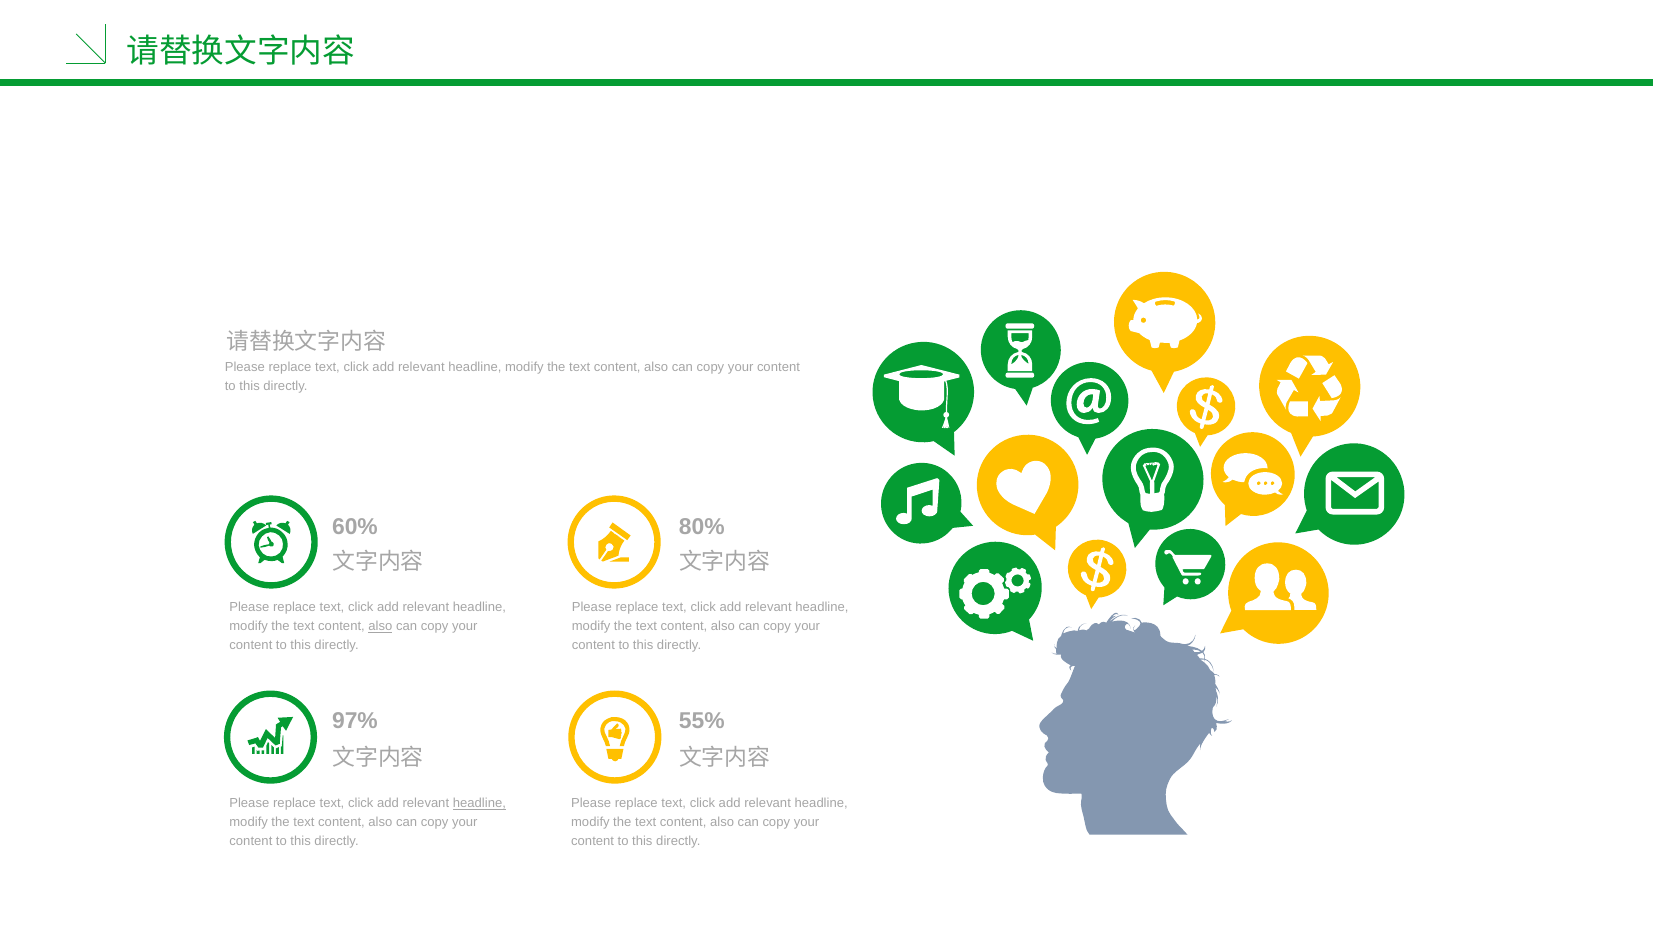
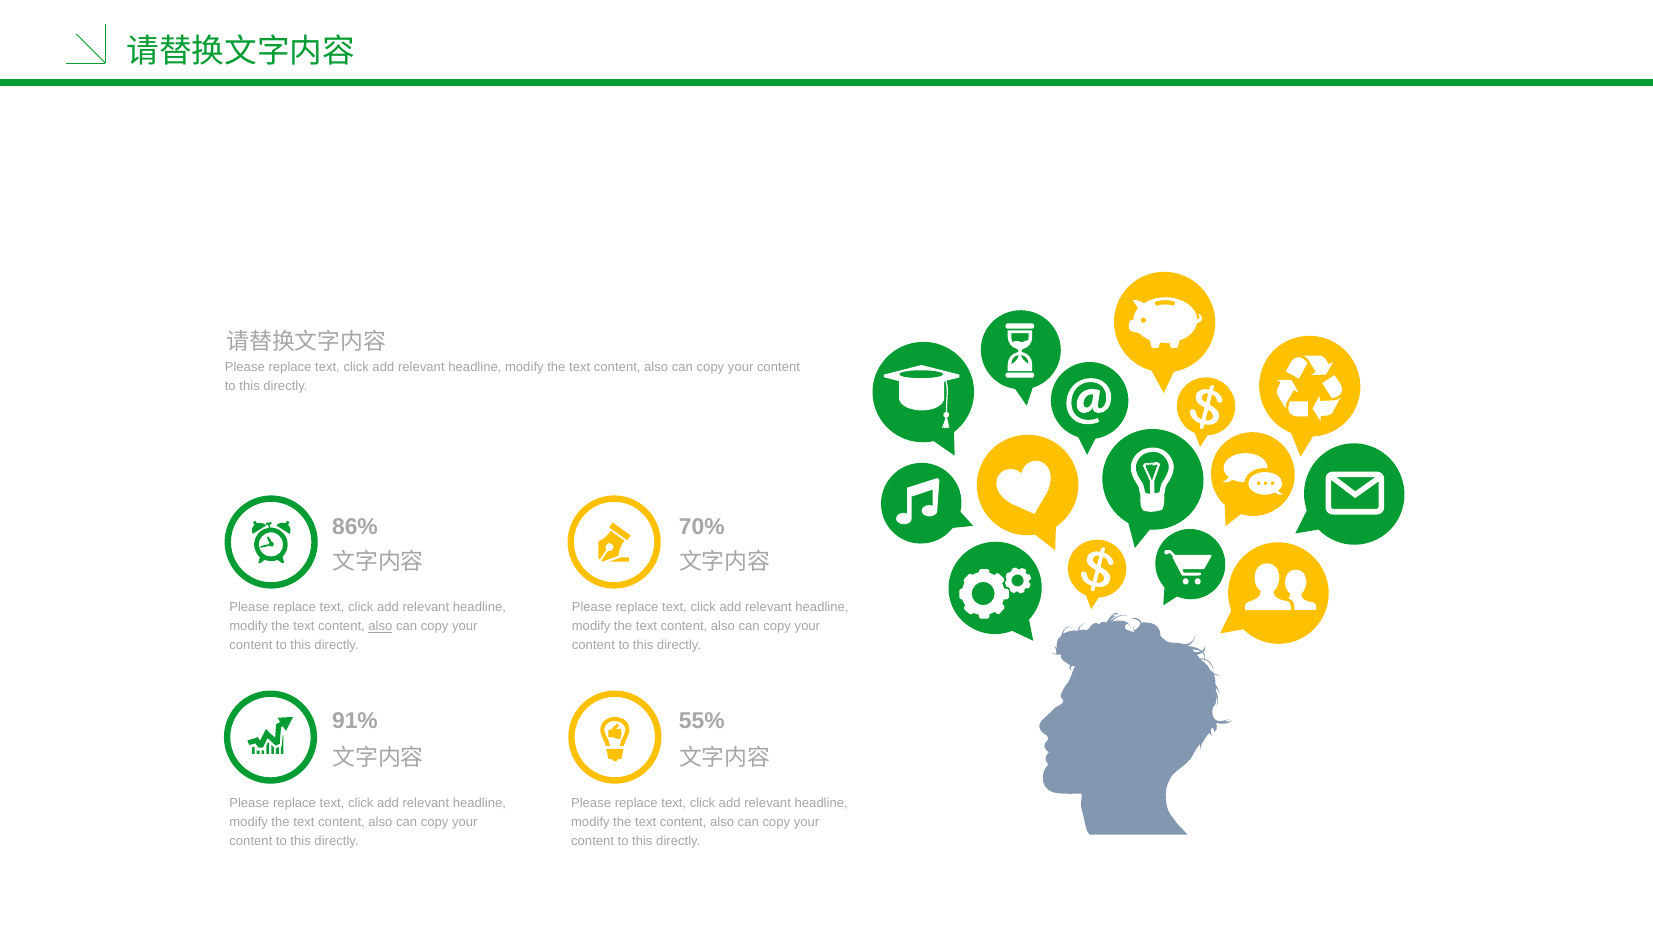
60%: 60% -> 86%
80%: 80% -> 70%
97%: 97% -> 91%
headline at (479, 803) underline: present -> none
